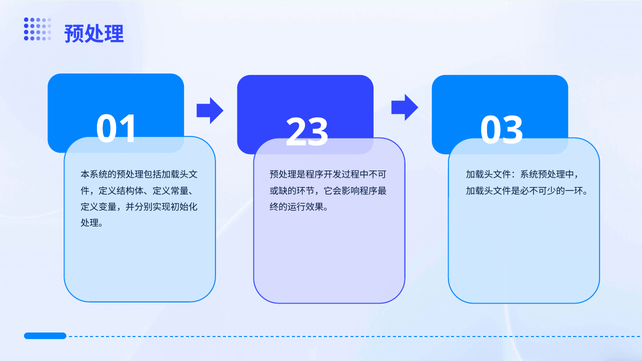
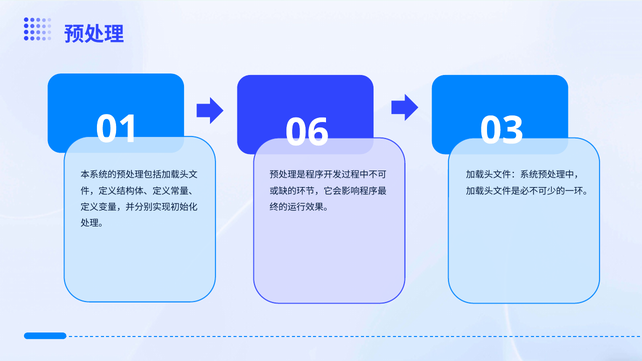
23: 23 -> 06
